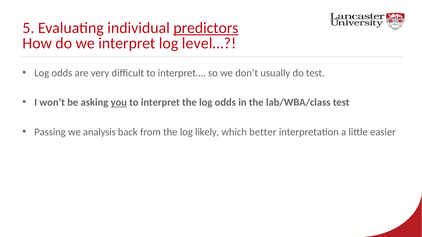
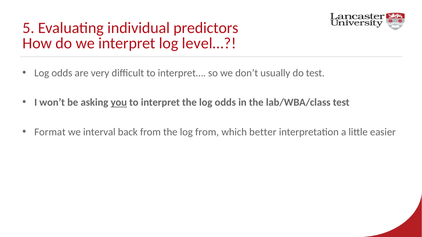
predictors underline: present -> none
Passing: Passing -> Format
analysis: analysis -> interval
log likely: likely -> from
